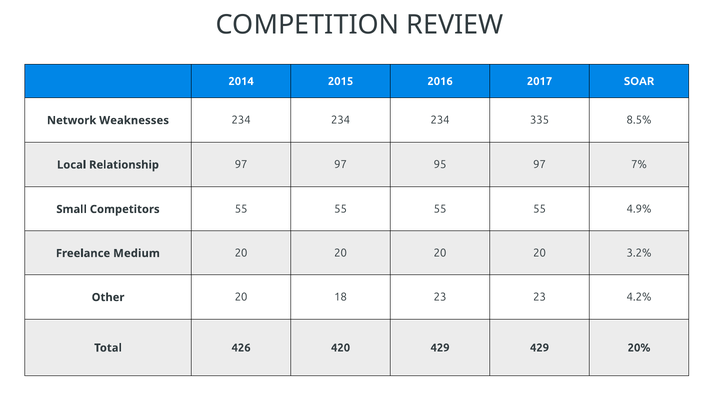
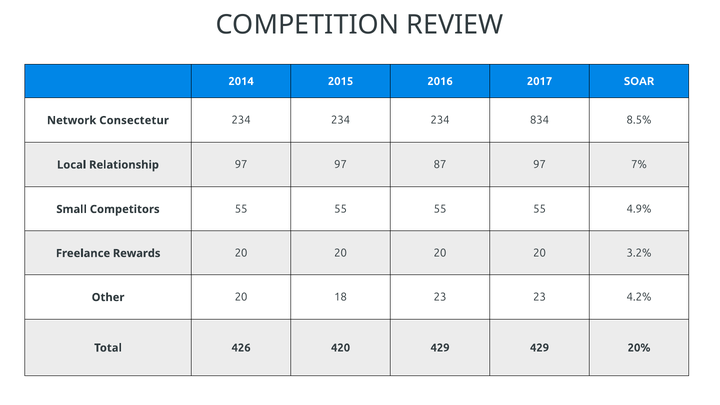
Weaknesses: Weaknesses -> Consectetur
335: 335 -> 834
95: 95 -> 87
Medium: Medium -> Rewards
